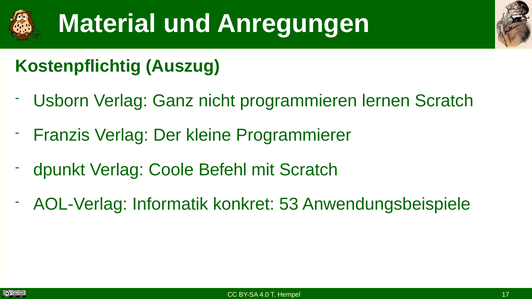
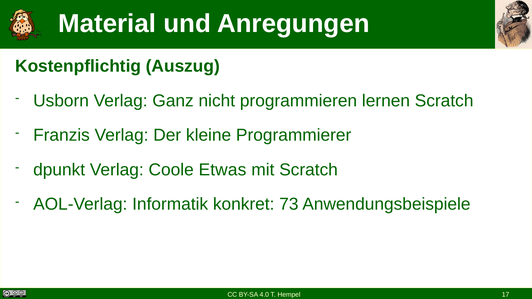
Befehl: Befehl -> Etwas
53: 53 -> 73
